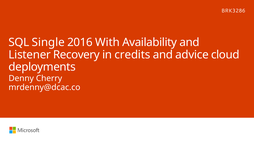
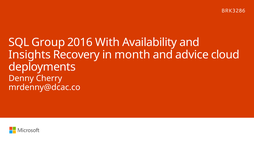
Single: Single -> Group
Listener: Listener -> Insights
credits: credits -> month
